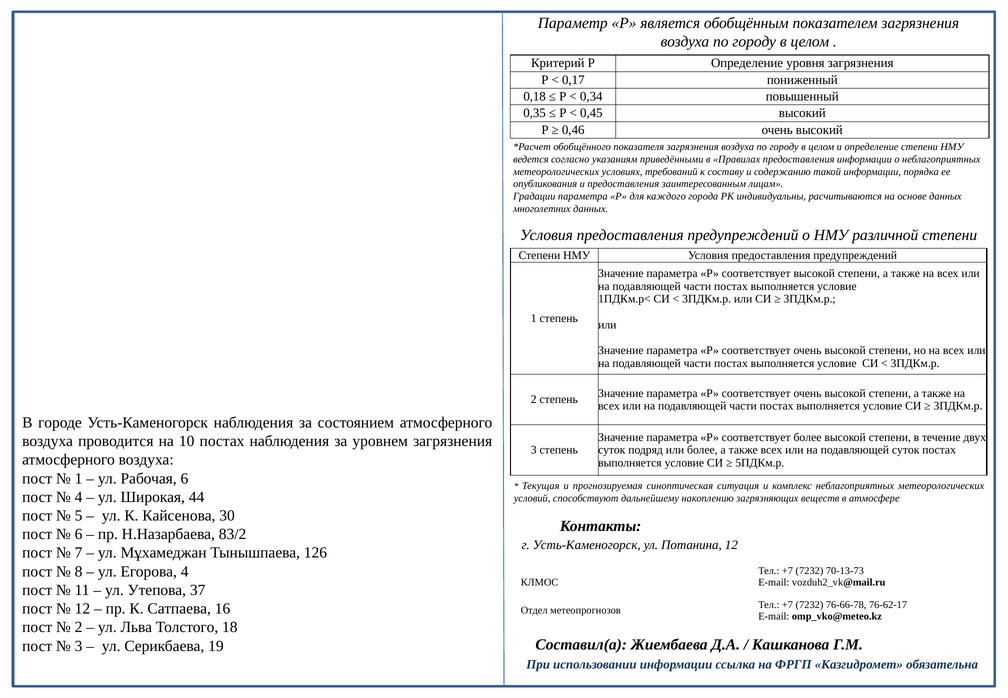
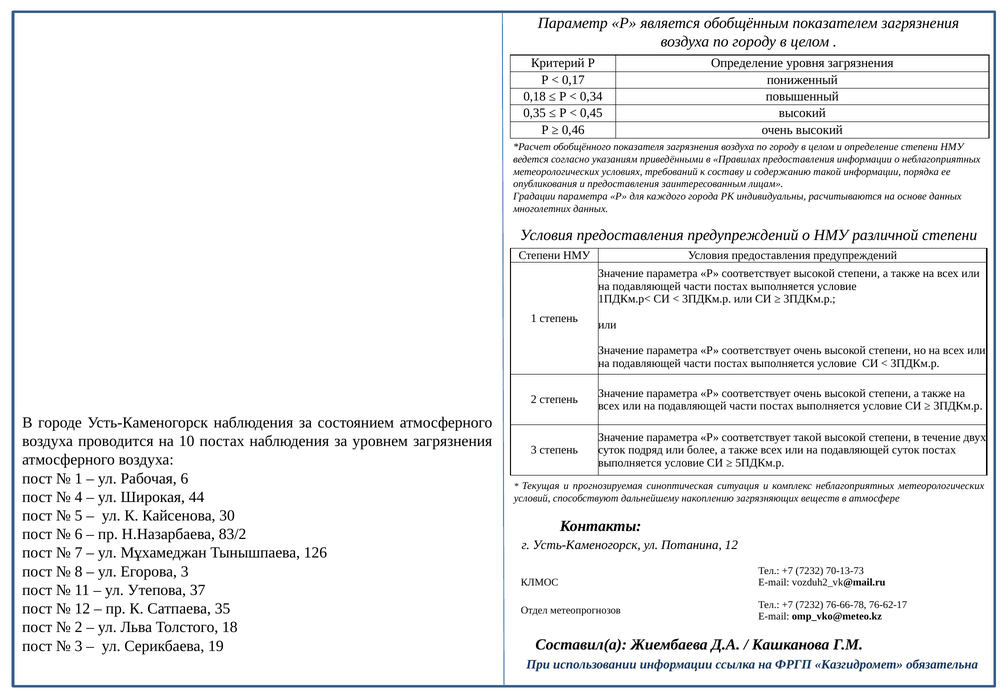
соответствует более: более -> такой
Егорова 4: 4 -> 3
16: 16 -> 35
